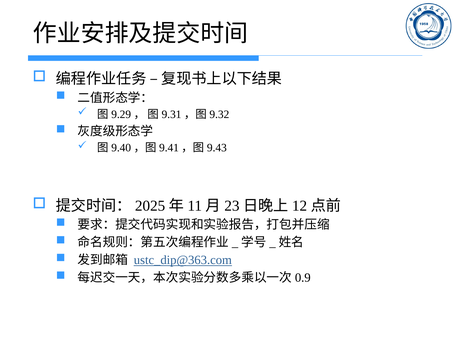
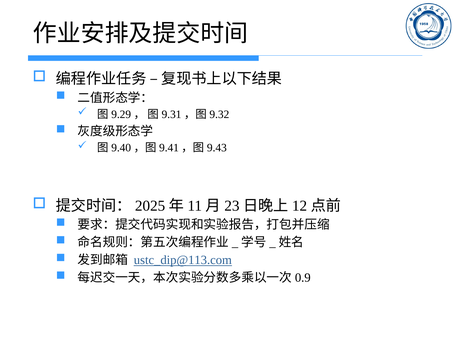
ustc_dip@363.com: ustc_dip@363.com -> ustc_dip@113.com
